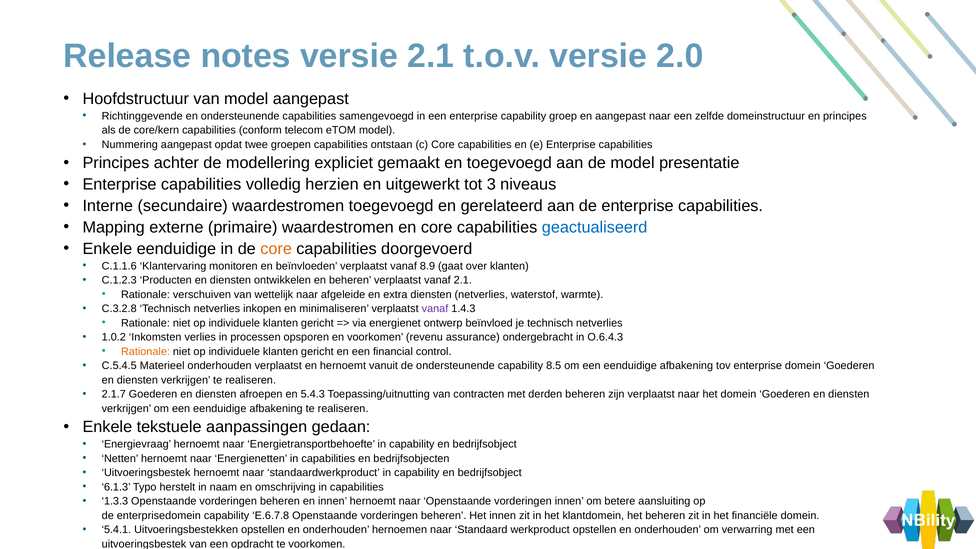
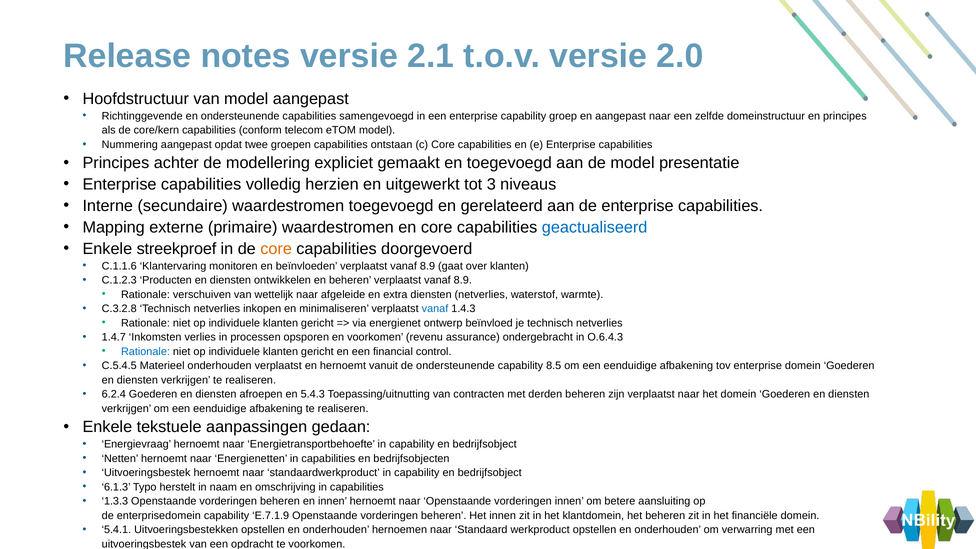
Enkele eenduidige: eenduidige -> streekproef
beheren verplaatst vanaf 2.1: 2.1 -> 8.9
vanaf at (435, 309) colour: purple -> blue
1.0.2: 1.0.2 -> 1.4.7
Rationale at (145, 352) colour: orange -> blue
2.1.7: 2.1.7 -> 6.2.4
E.6.7.8: E.6.7.8 -> E.7.1.9
